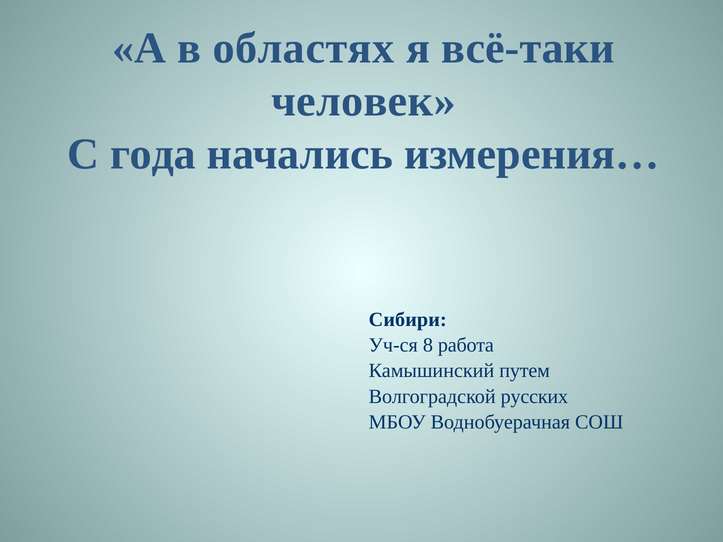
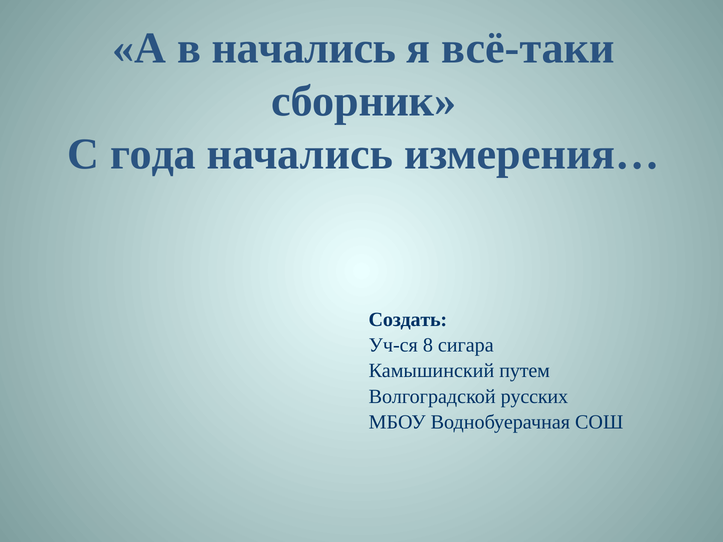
в областях: областях -> начались
человек: человек -> сборник
Сибири: Сибири -> Создать
работа: работа -> сигара
